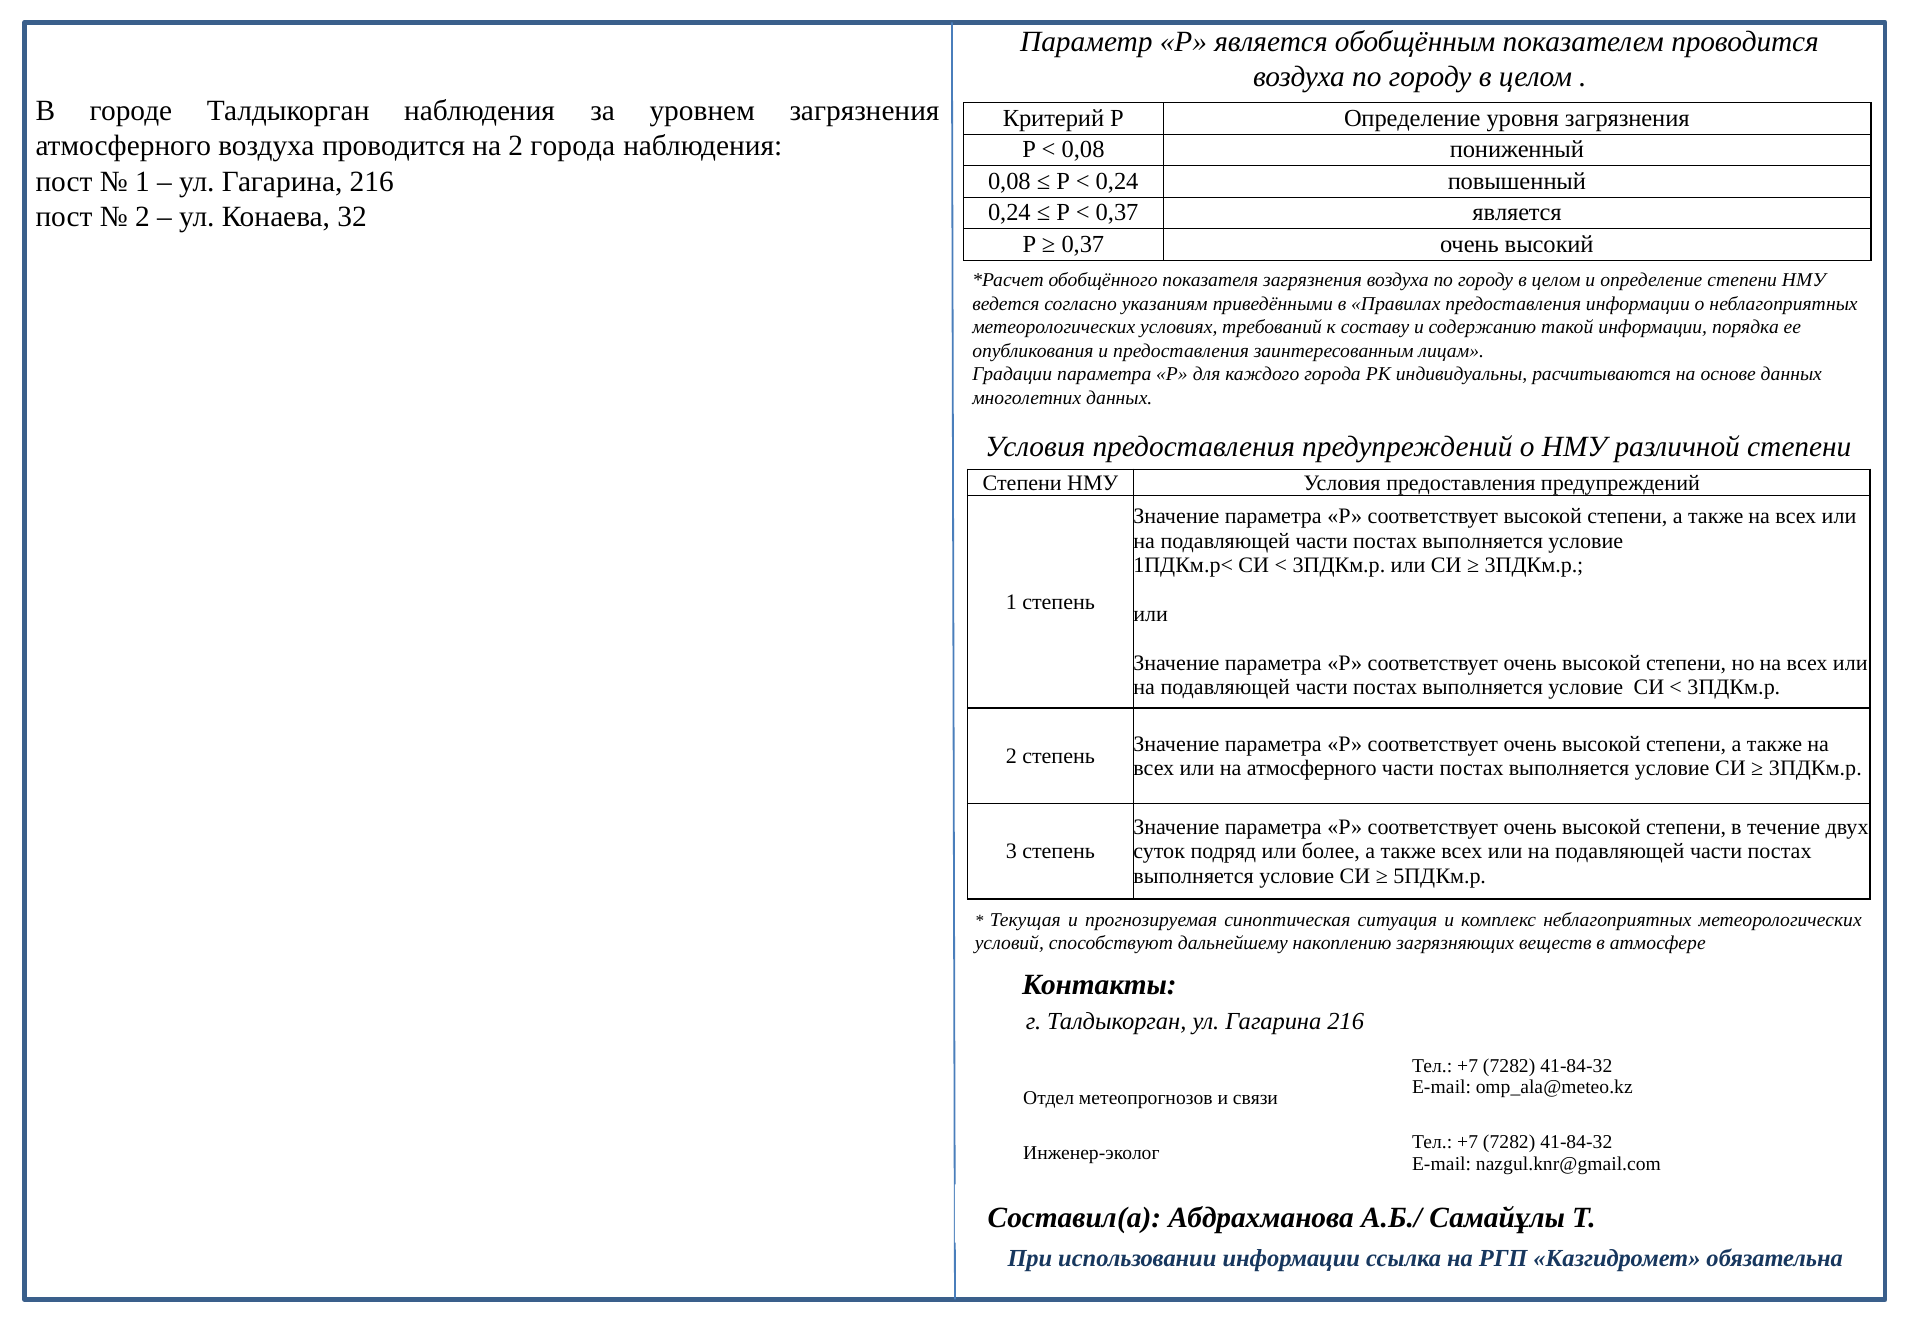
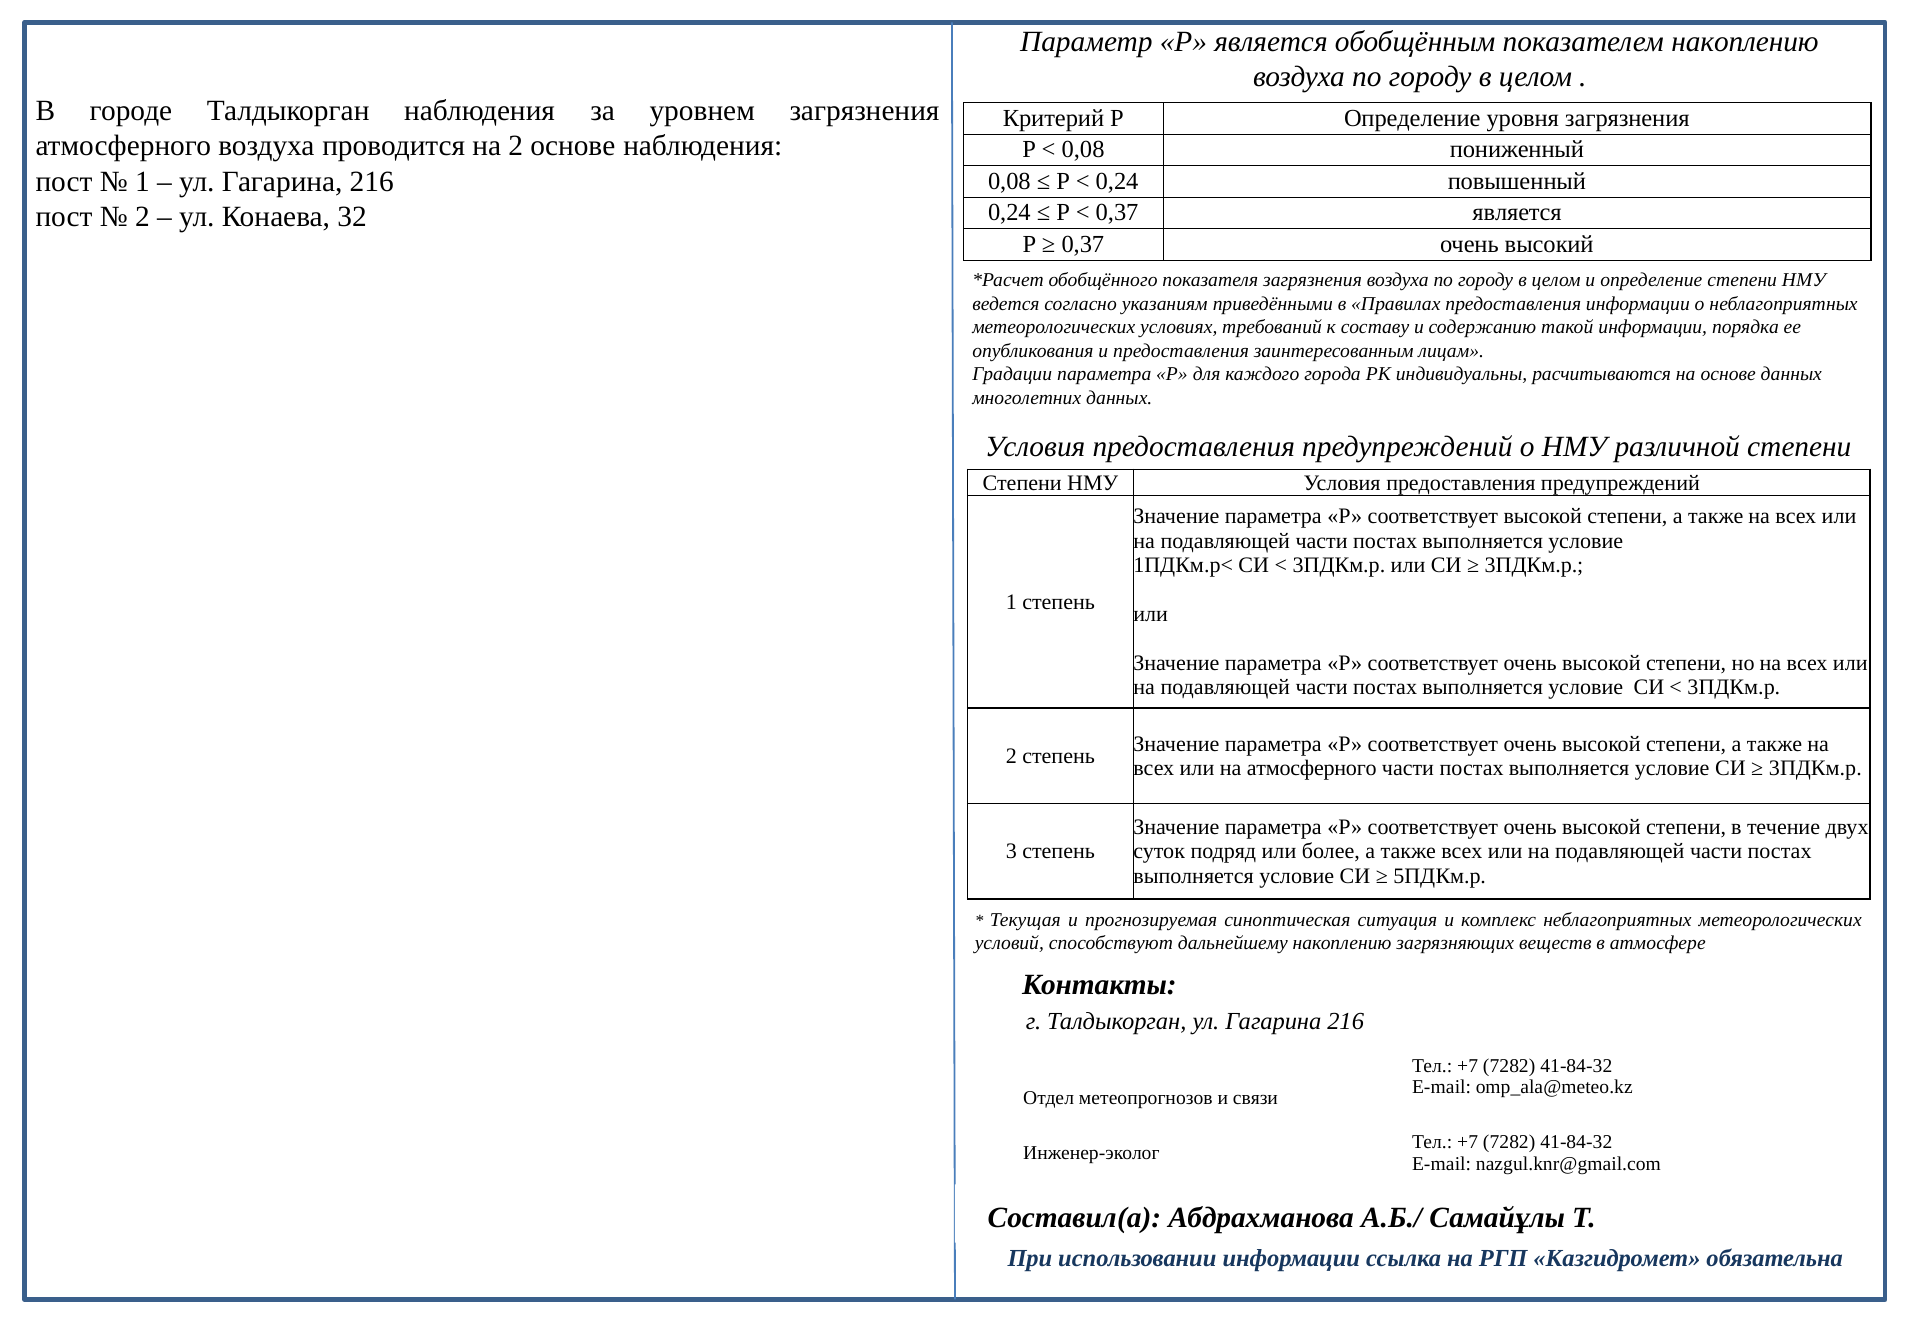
показателем проводится: проводится -> накоплению
2 города: города -> основе
